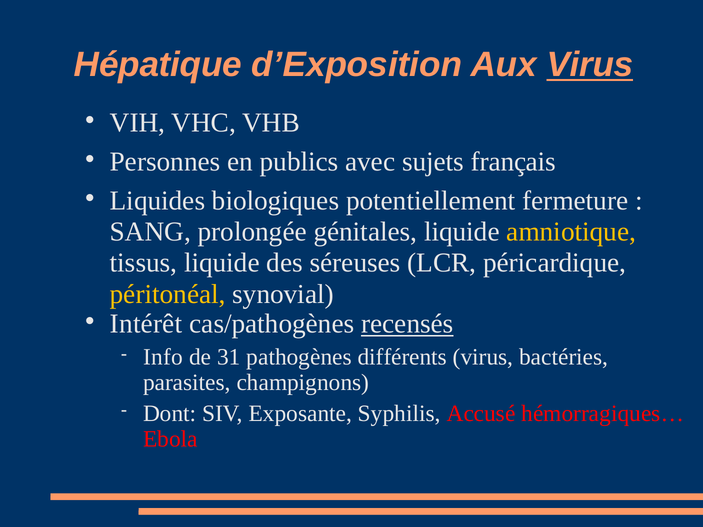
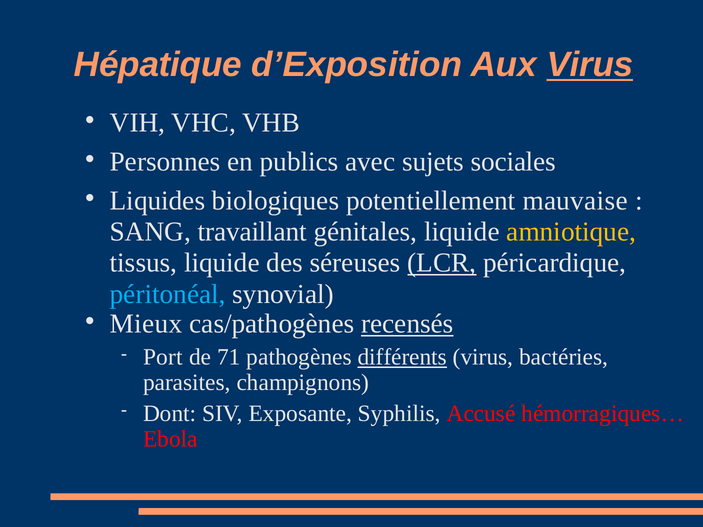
français: français -> sociales
fermeture: fermeture -> mauvaise
prolongée: prolongée -> travaillant
LCR underline: none -> present
péritonéal colour: yellow -> light blue
Intérêt: Intérêt -> Mieux
Info: Info -> Port
31: 31 -> 71
différents underline: none -> present
